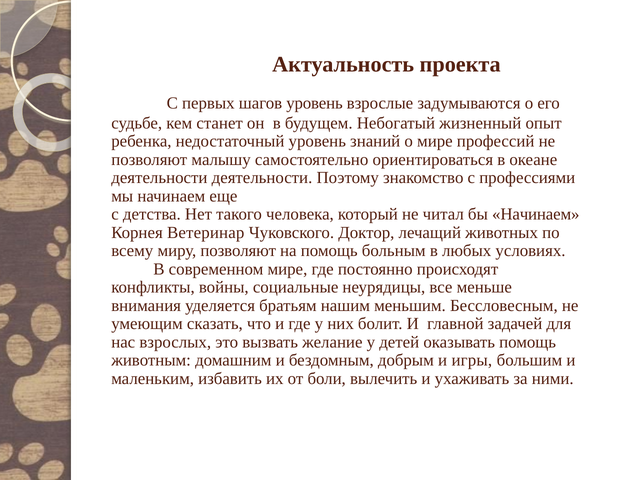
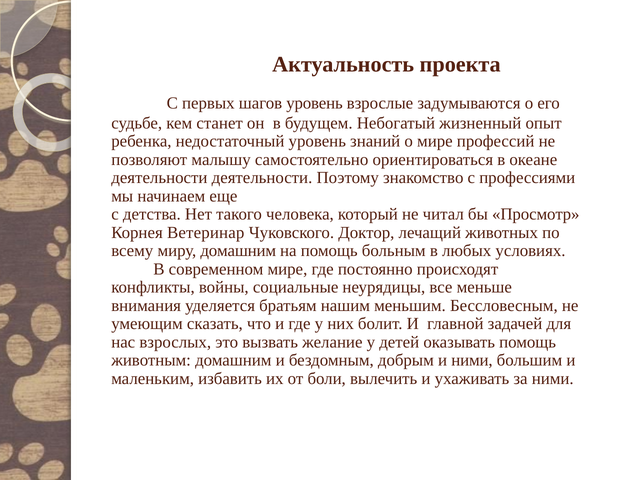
бы Начинаем: Начинаем -> Просмотр
миру позволяют: позволяют -> домашним
и игры: игры -> ними
